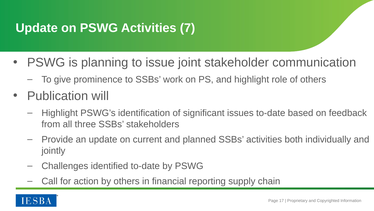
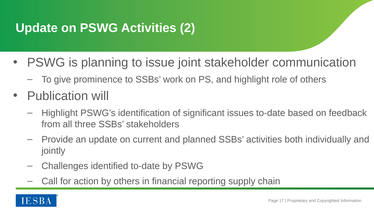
7: 7 -> 2
